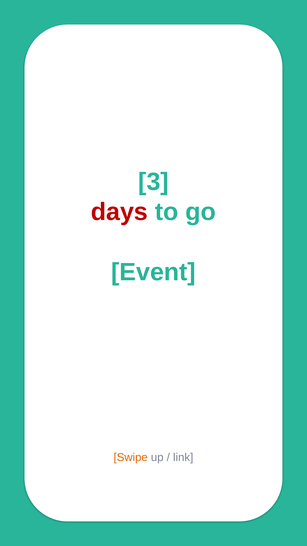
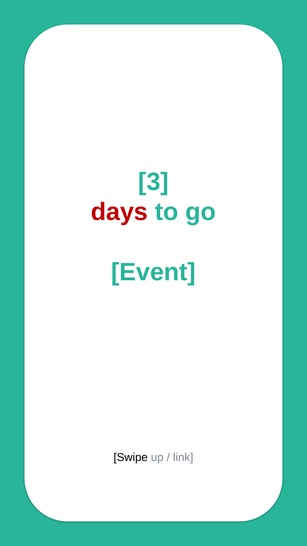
Swipe colour: orange -> black
